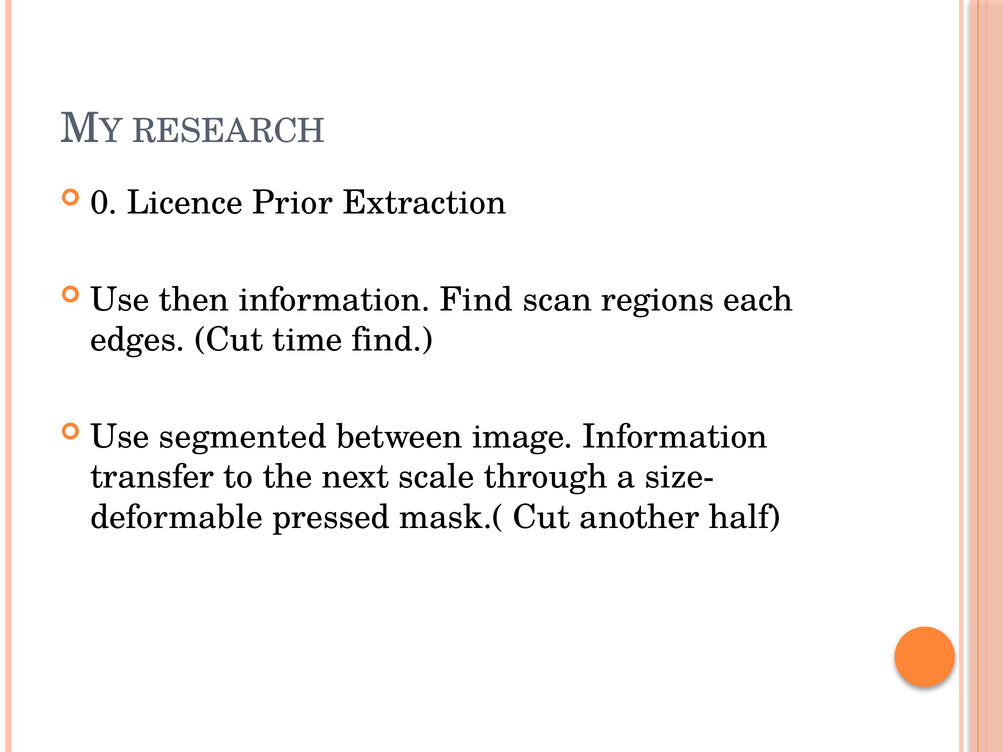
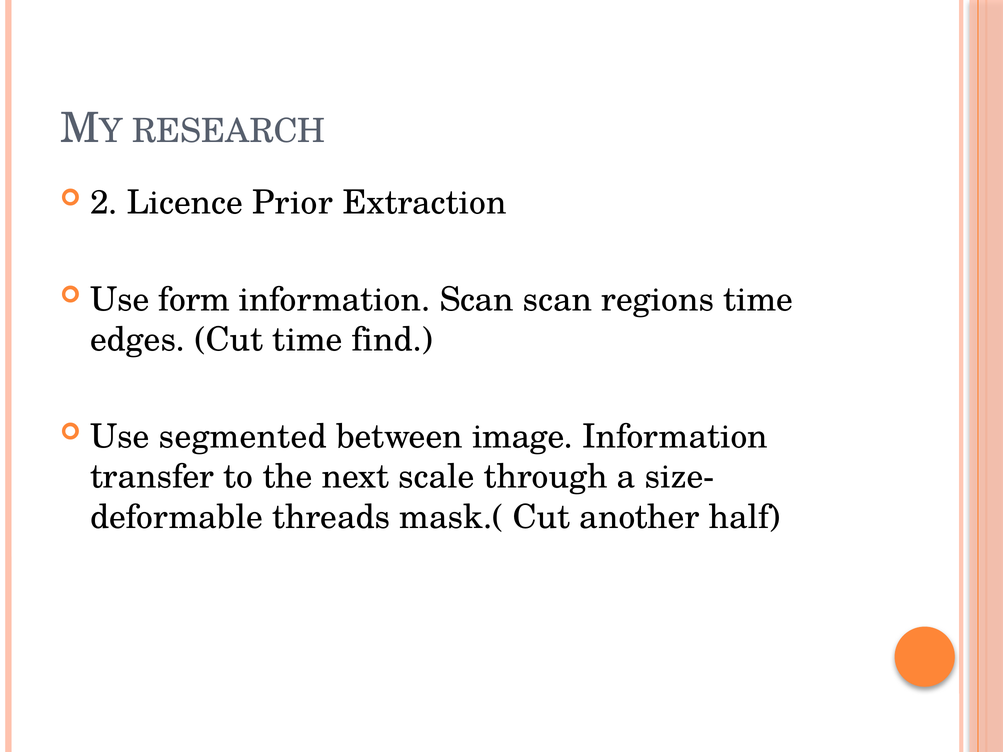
0: 0 -> 2
then: then -> form
information Find: Find -> Scan
regions each: each -> time
pressed: pressed -> threads
